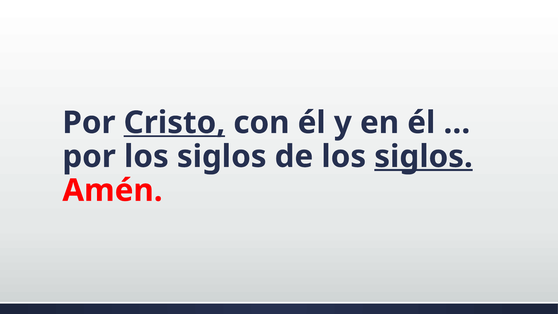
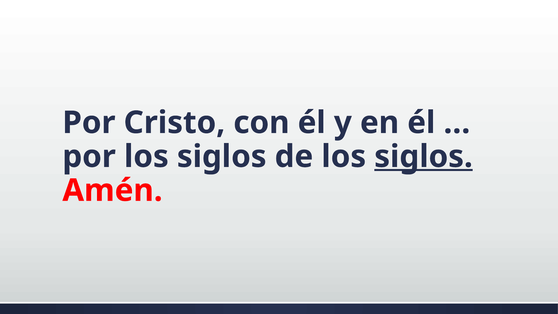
Cristo underline: present -> none
